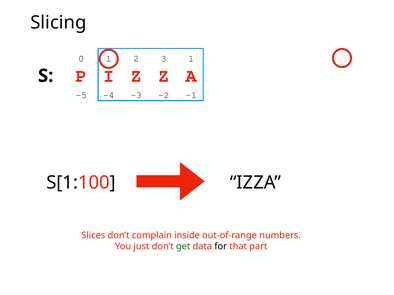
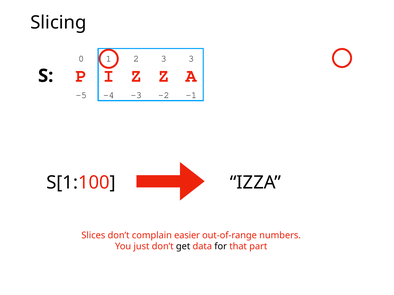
3 1: 1 -> 3
inside: inside -> easier
get colour: green -> black
